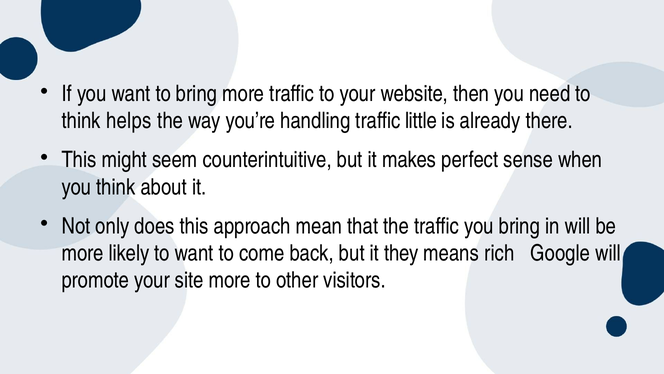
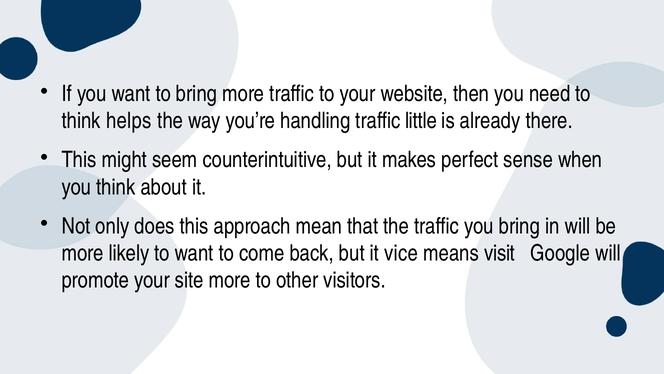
they: they -> vice
rich: rich -> visit
